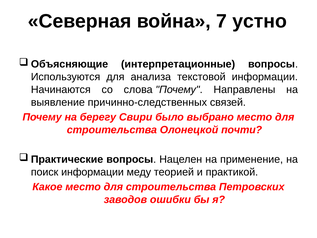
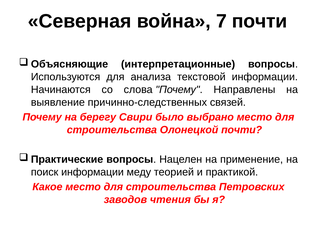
7 устно: устно -> почти
ошибки: ошибки -> чтения
